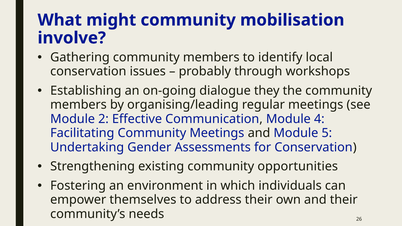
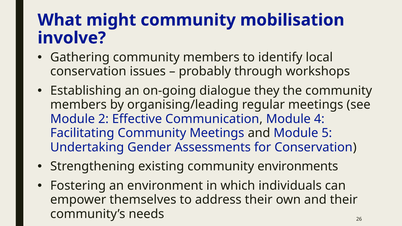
opportunities: opportunities -> environments
